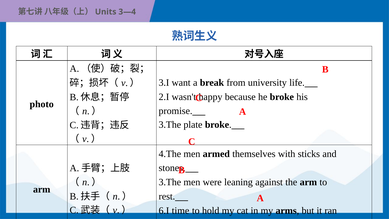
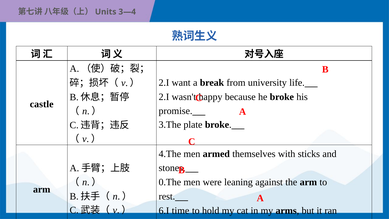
3.I at (164, 83): 3.I -> 2.I
photo: photo -> castle
3.The at (170, 182): 3.The -> 0.The
